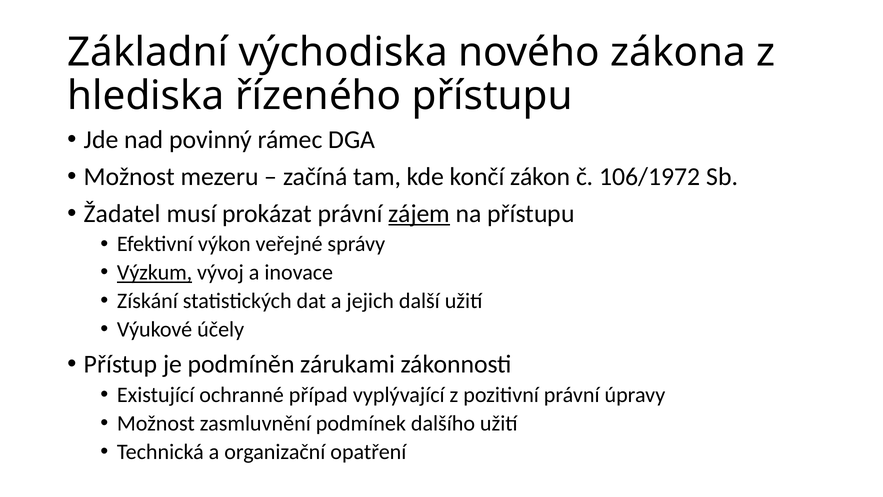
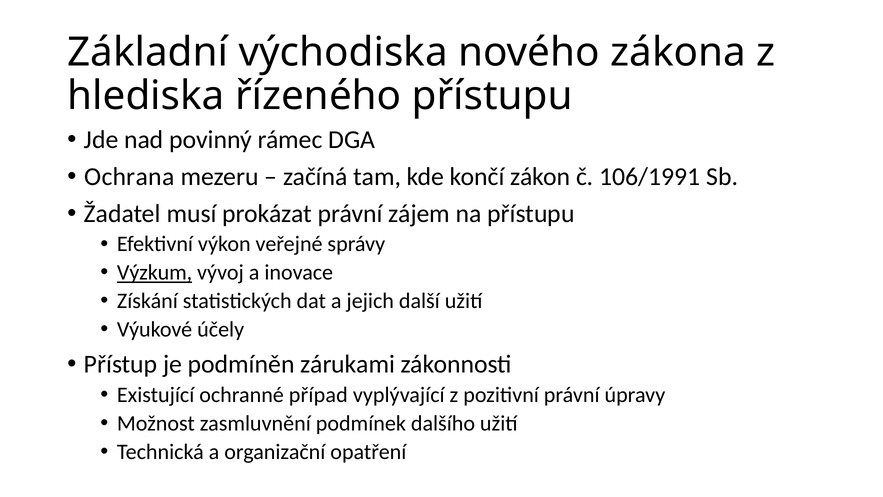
Možnost at (129, 177): Možnost -> Ochrana
106/1972: 106/1972 -> 106/1991
zájem underline: present -> none
